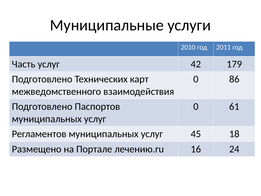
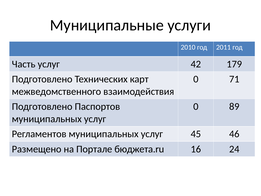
86: 86 -> 71
61: 61 -> 89
18: 18 -> 46
лечению.ru: лечению.ru -> бюджета.ru
